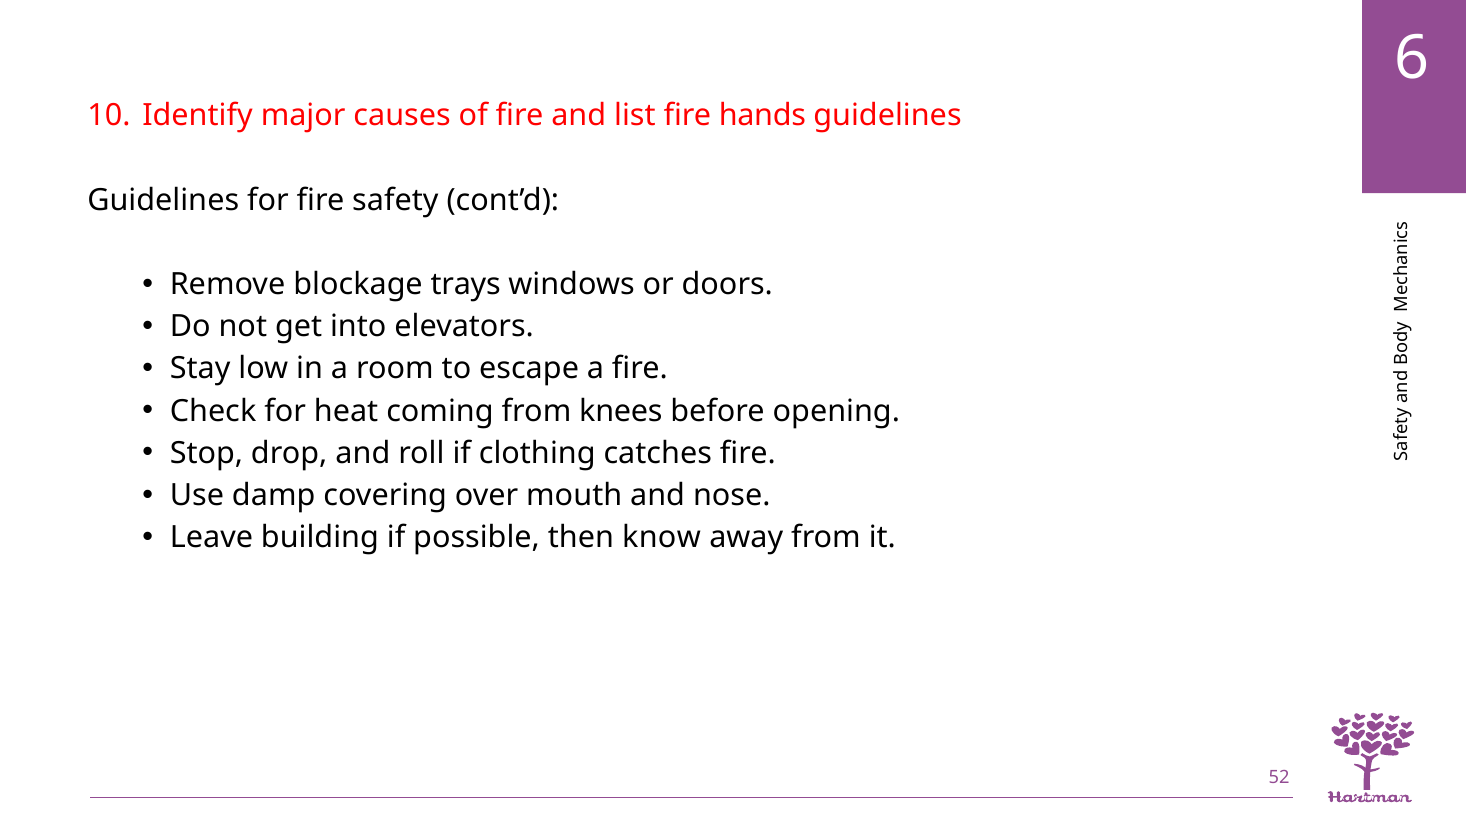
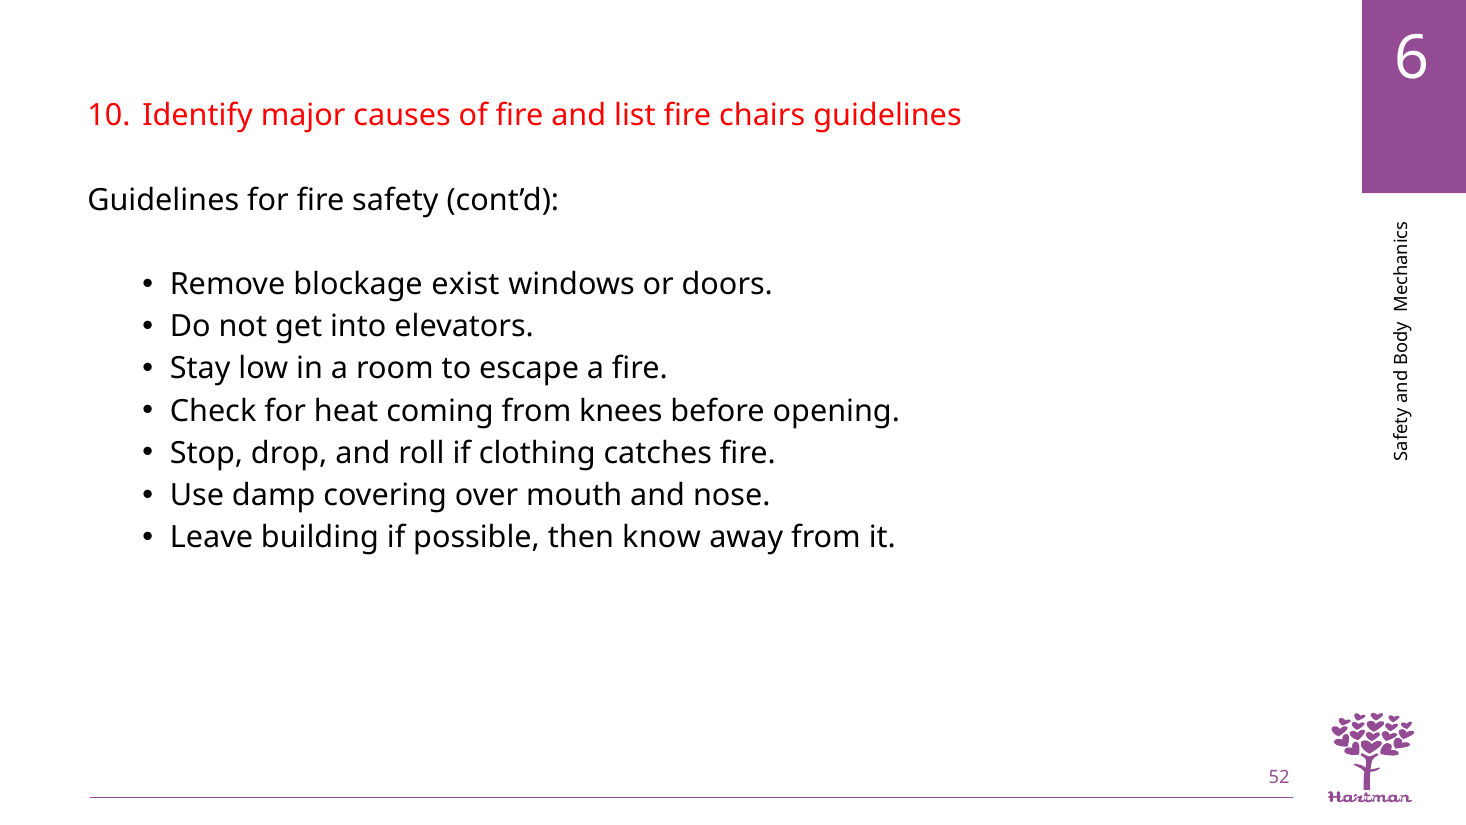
hands: hands -> chairs
trays: trays -> exist
